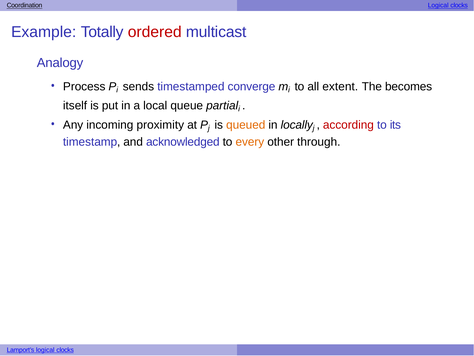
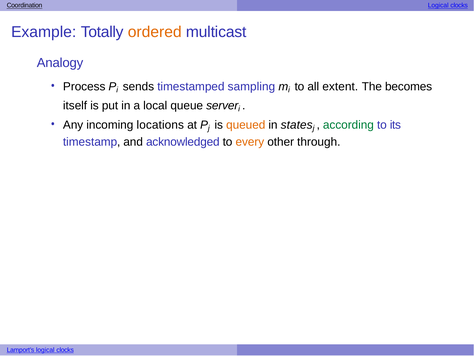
ordered colour: red -> orange
converge: converge -> sampling
partial: partial -> server
proximity: proximity -> locations
locally: locally -> states
according colour: red -> green
